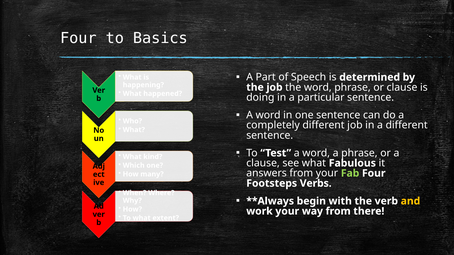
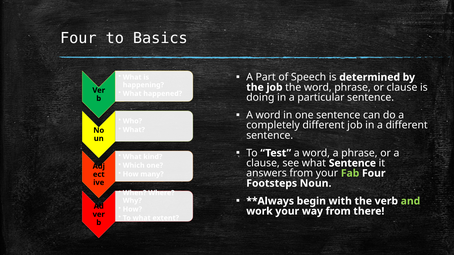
what Fabulous: Fabulous -> Sentence
Verbs: Verbs -> Noun
and colour: yellow -> light green
